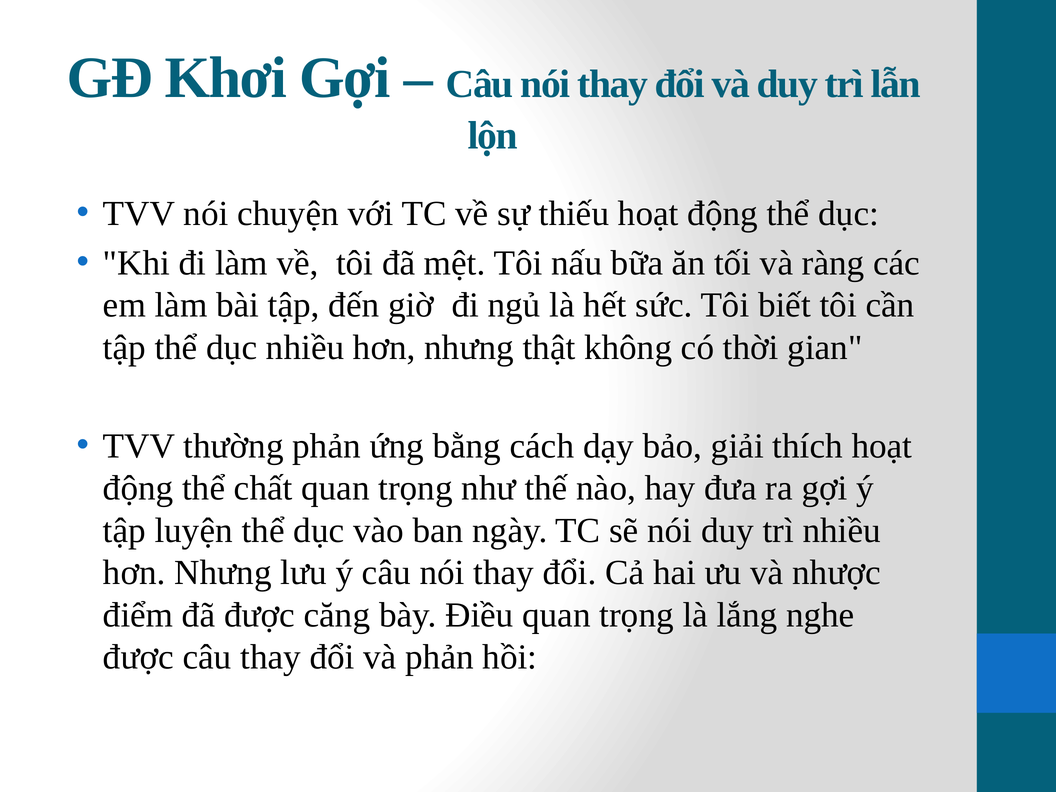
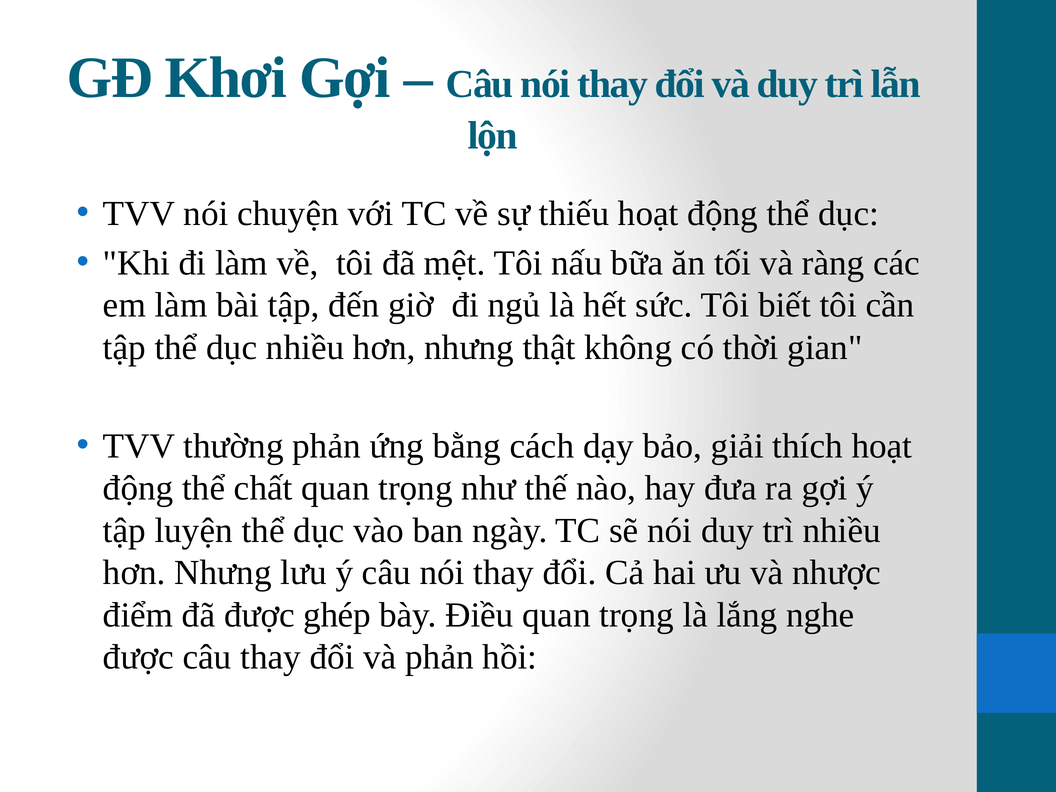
căng: căng -> ghép
